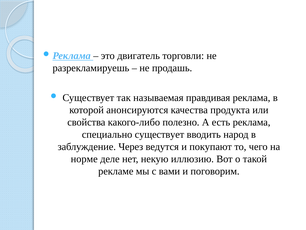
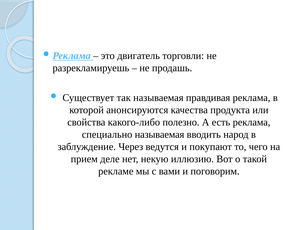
специально существует: существует -> называемая
норме: норме -> прием
